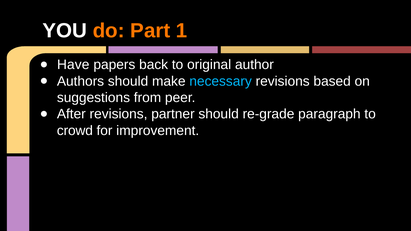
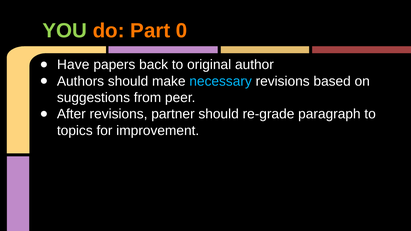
YOU colour: white -> light green
1: 1 -> 0
crowd: crowd -> topics
